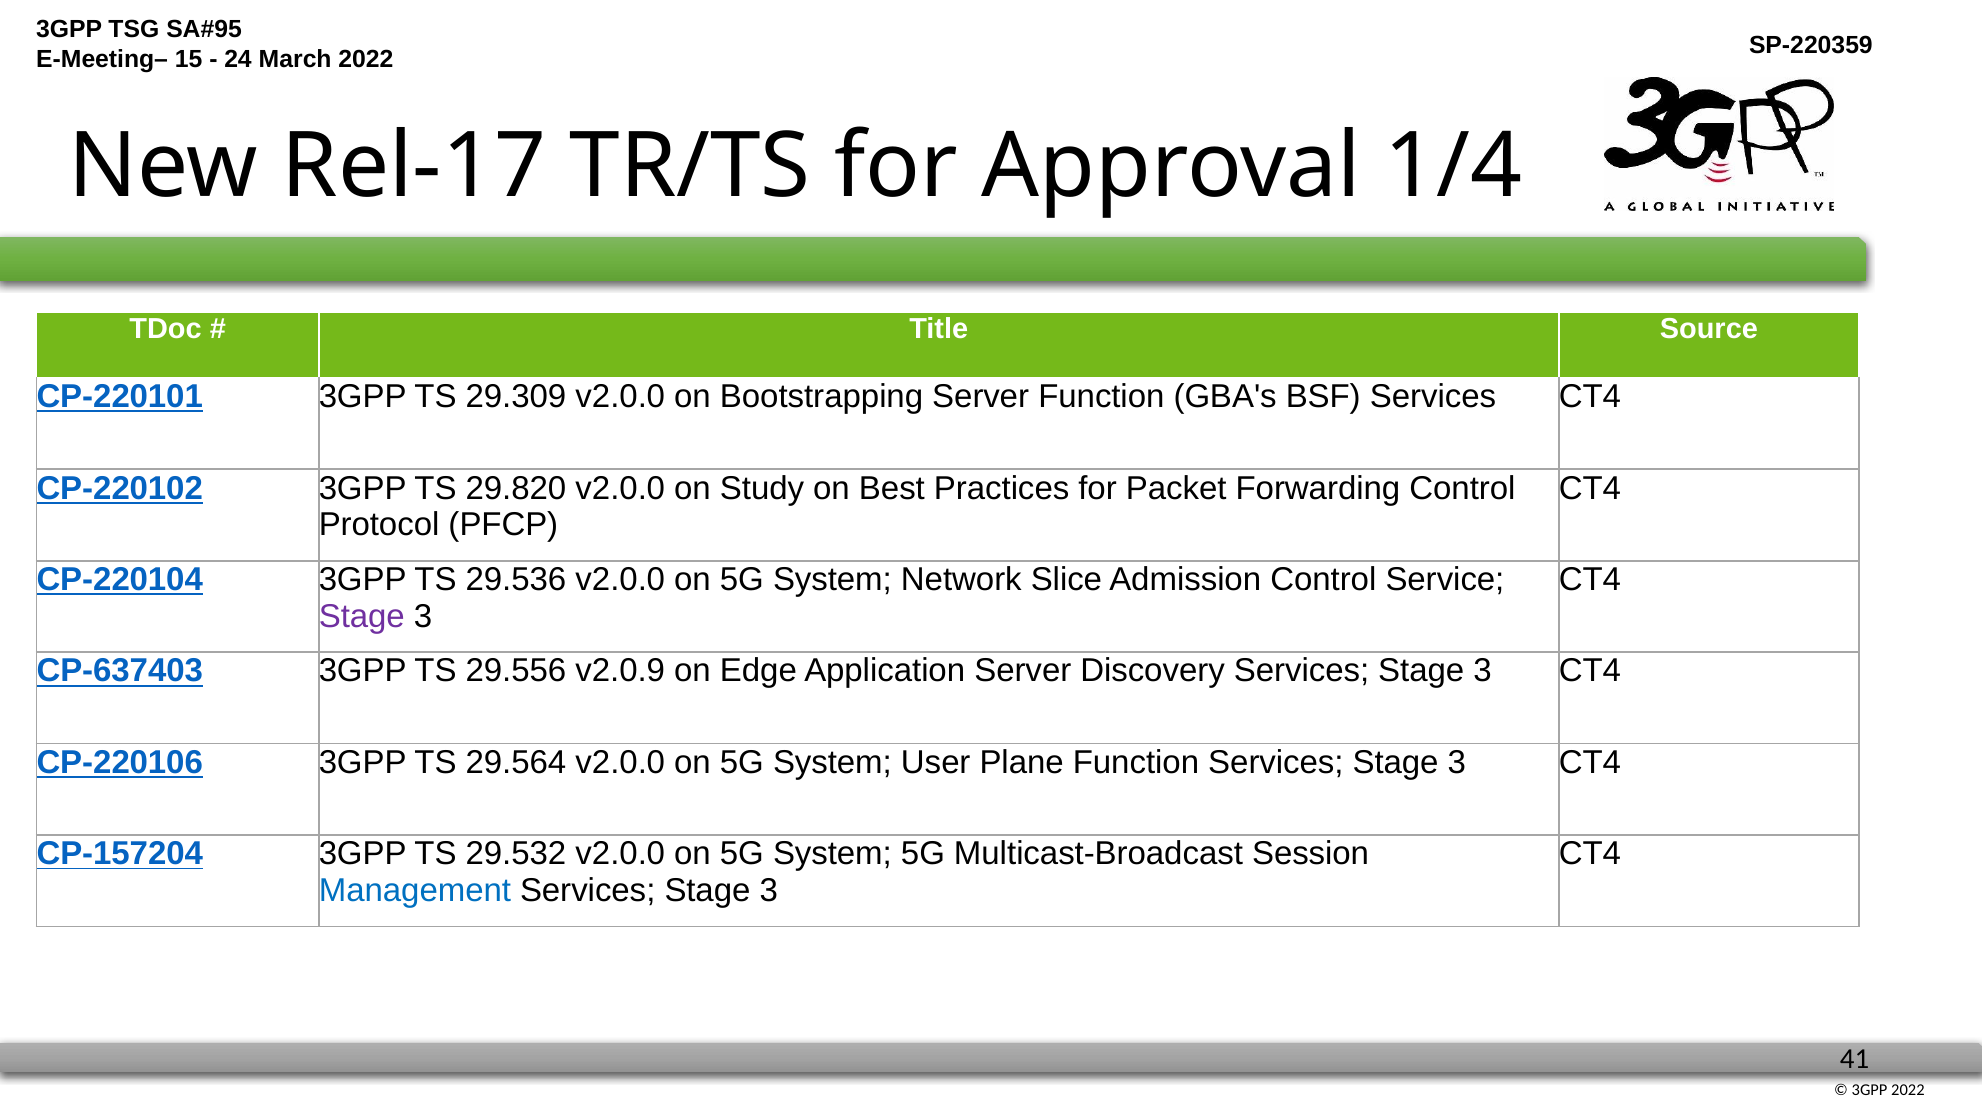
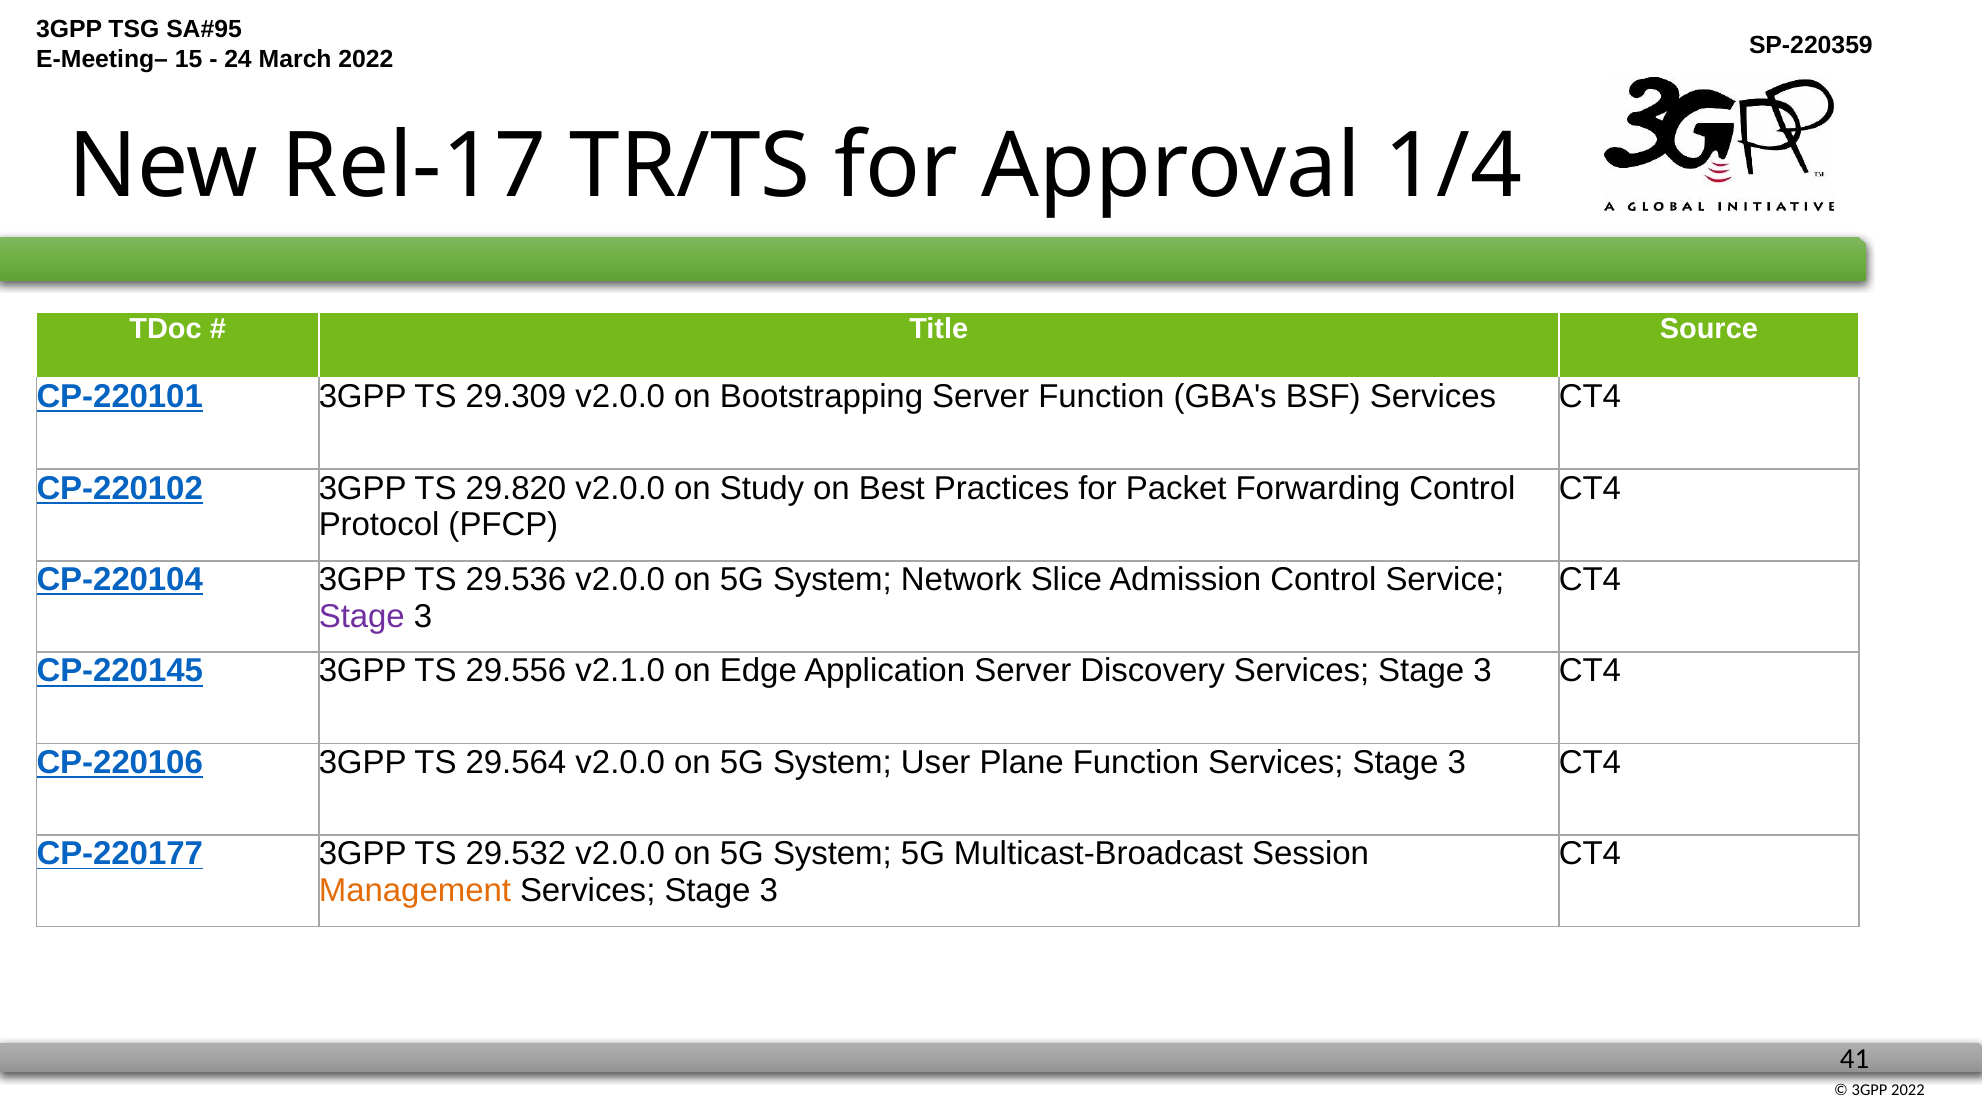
CP-637403: CP-637403 -> CP-220145
v2.0.9: v2.0.9 -> v2.1.0
CP-157204: CP-157204 -> CP-220177
Management colour: blue -> orange
